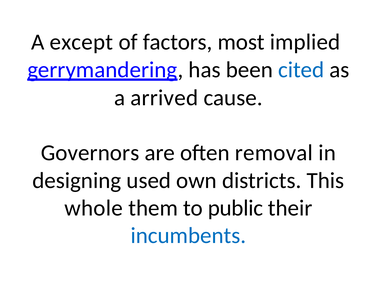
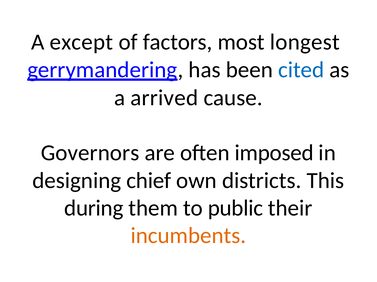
implied: implied -> longest
removal: removal -> imposed
used: used -> chief
whole: whole -> during
incumbents colour: blue -> orange
